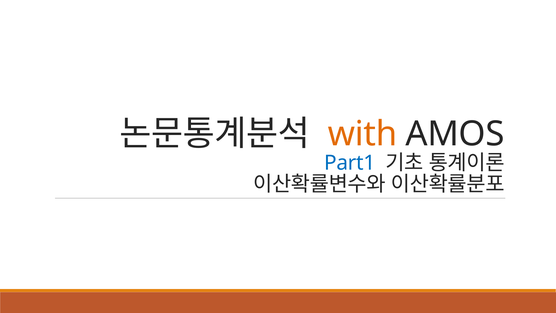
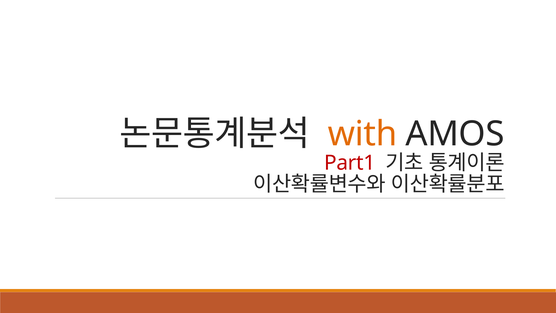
Part1 colour: blue -> red
